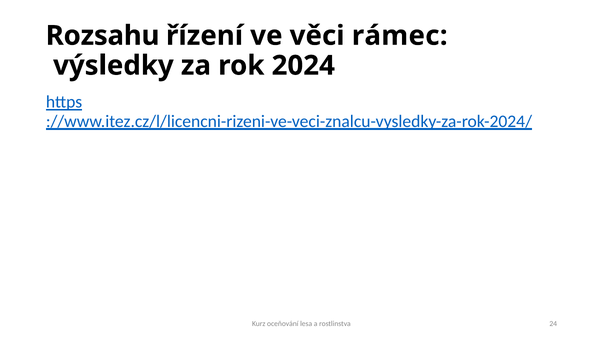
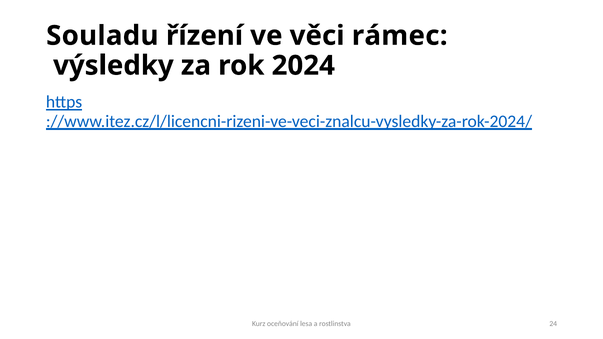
Rozsahu: Rozsahu -> Souladu
